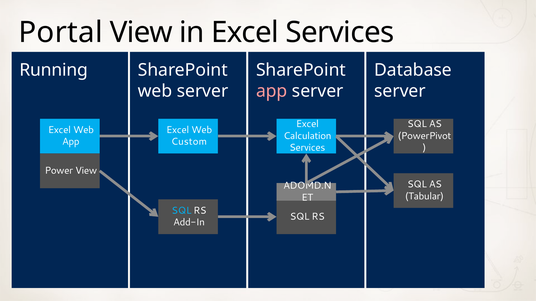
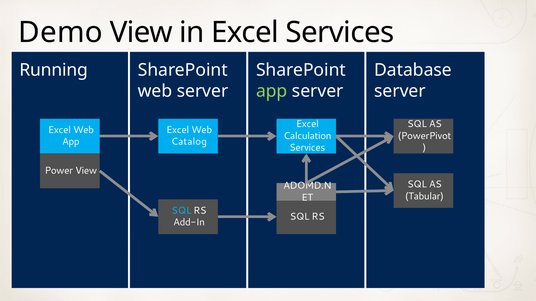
Portal: Portal -> Demo
app at (272, 91) colour: pink -> light green
Custom: Custom -> Catalog
